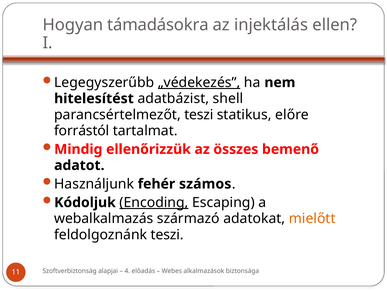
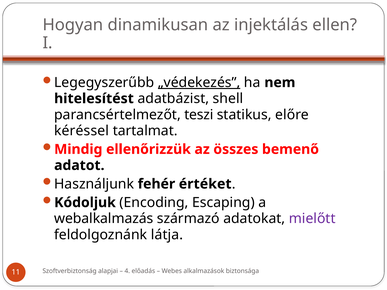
támadásokra: támadásokra -> dinamikusan
forrástól: forrástól -> kéréssel
számos: számos -> értéket
Encoding underline: present -> none
mielőtt colour: orange -> purple
feldolgoznánk teszi: teszi -> látja
